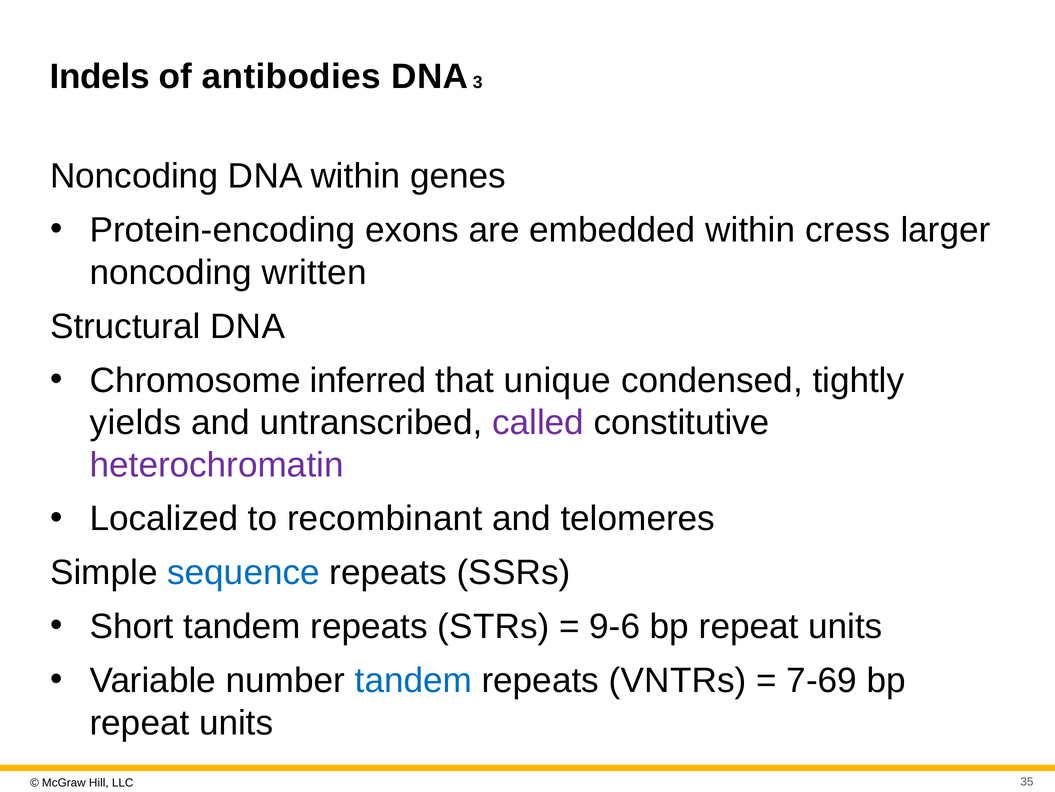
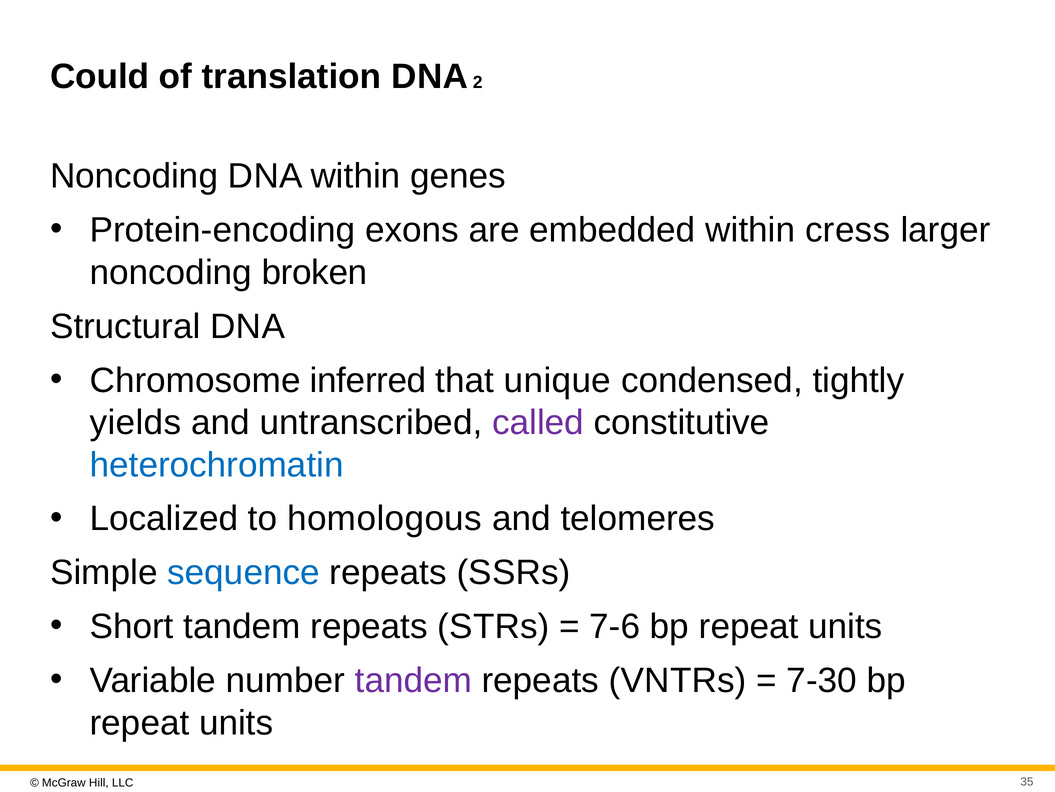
Indels: Indels -> Could
antibodies: antibodies -> translation
3: 3 -> 2
written: written -> broken
heterochromatin colour: purple -> blue
recombinant: recombinant -> homologous
9-6: 9-6 -> 7-6
tandem at (413, 680) colour: blue -> purple
7-69: 7-69 -> 7-30
